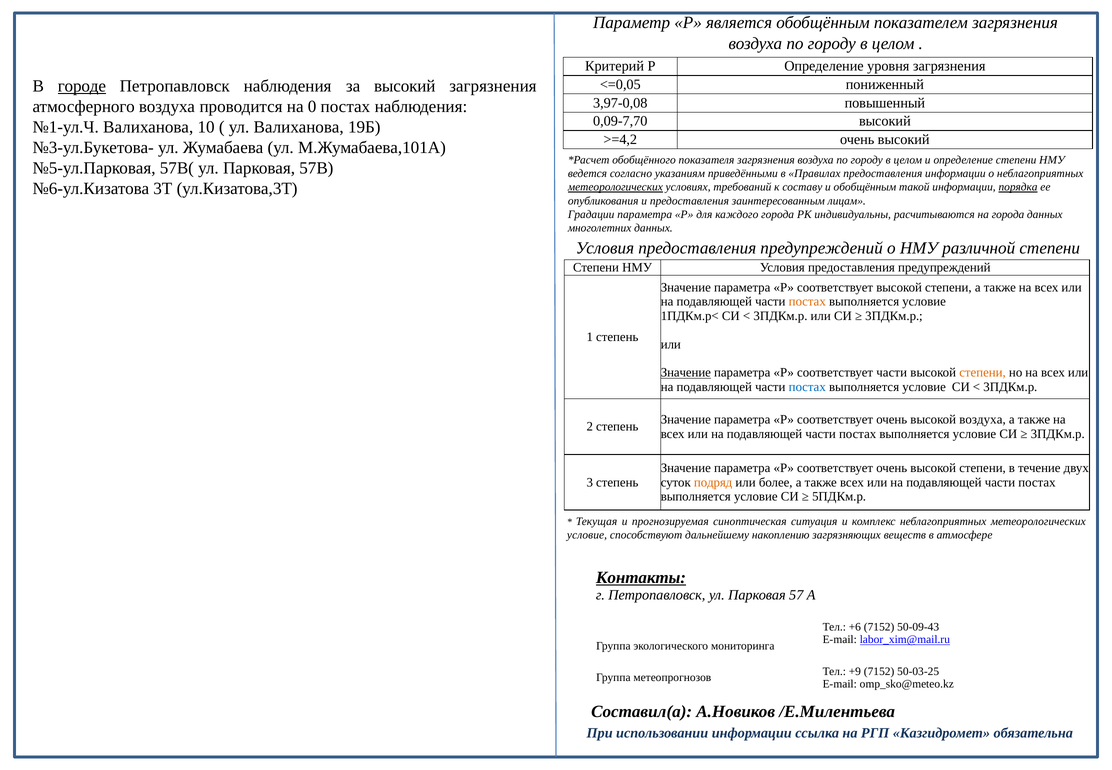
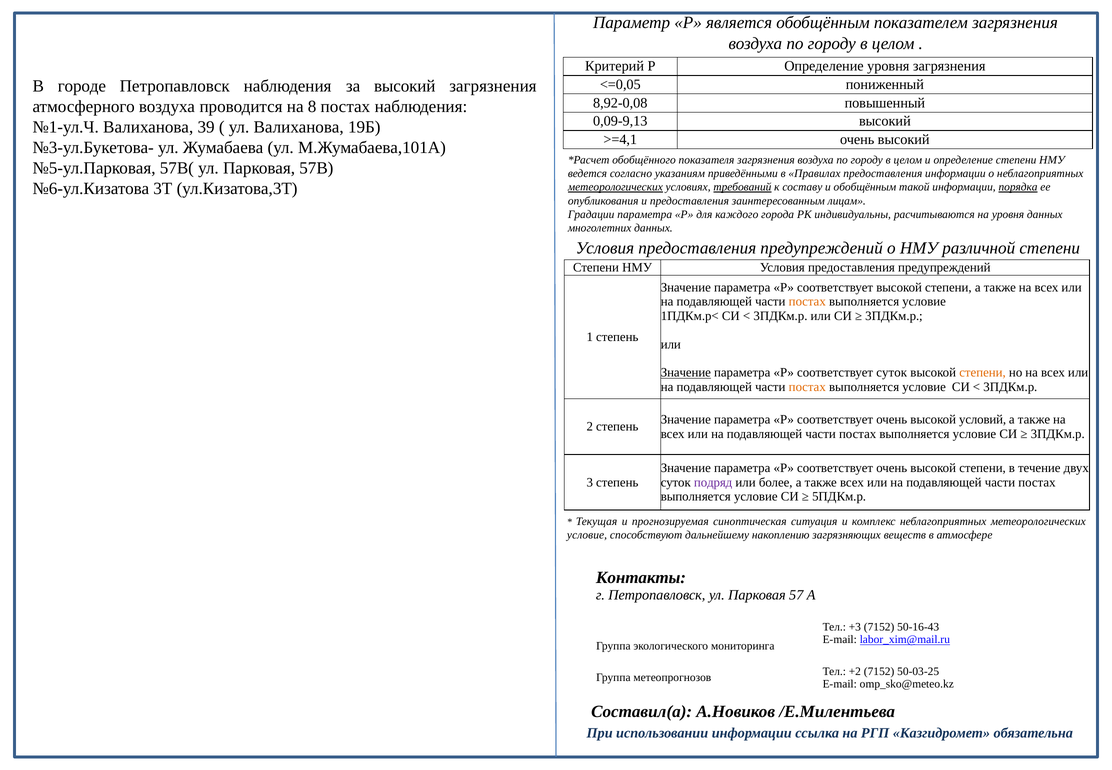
городе underline: present -> none
3,97-0,08: 3,97-0,08 -> 8,92-0,08
0: 0 -> 8
0,09-7,70: 0,09-7,70 -> 0,09-9,13
10: 10 -> 39
>=4,2: >=4,2 -> >=4,1
требований underline: none -> present
на города: города -> уровня
соответствует части: части -> суток
постах at (807, 387) colour: blue -> orange
высокой воздуха: воздуха -> условий
подряд colour: orange -> purple
Контакты underline: present -> none
+6: +6 -> +3
50-09-43: 50-09-43 -> 50-16-43
+9: +9 -> +2
